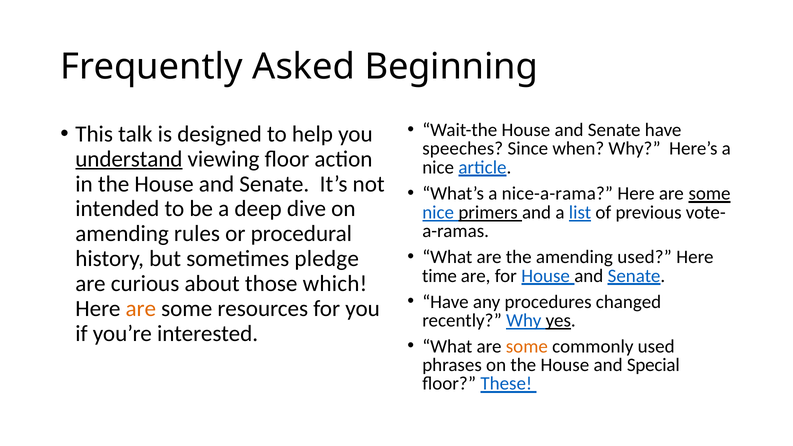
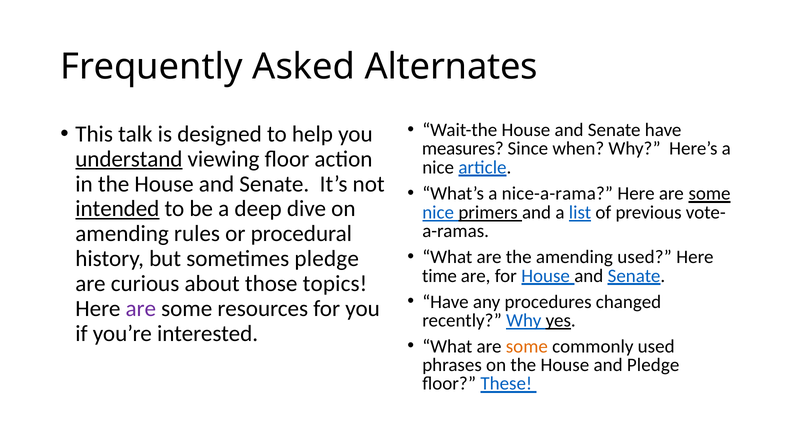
Beginning: Beginning -> Alternates
speeches: speeches -> measures
intended underline: none -> present
which: which -> topics
are at (141, 309) colour: orange -> purple
and Special: Special -> Pledge
